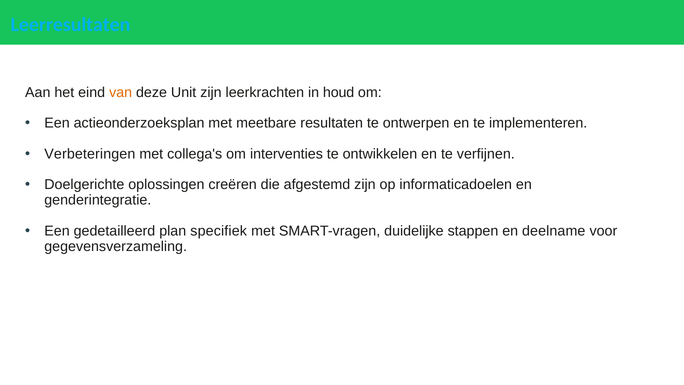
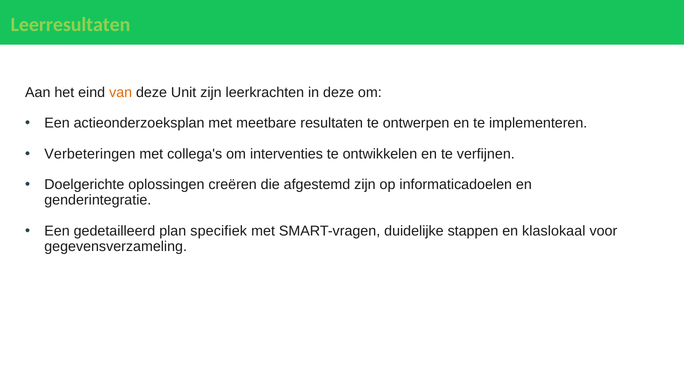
Leerresultaten colour: light blue -> light green
in houd: houd -> deze
deelname: deelname -> klaslokaal
